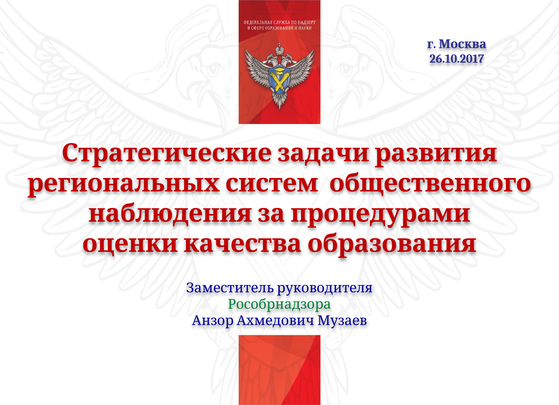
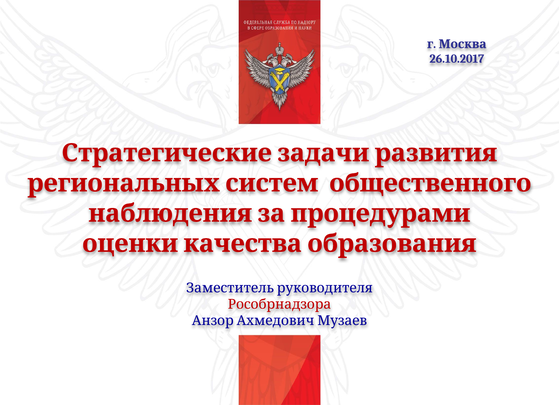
Рособрнадзора colour: green -> red
